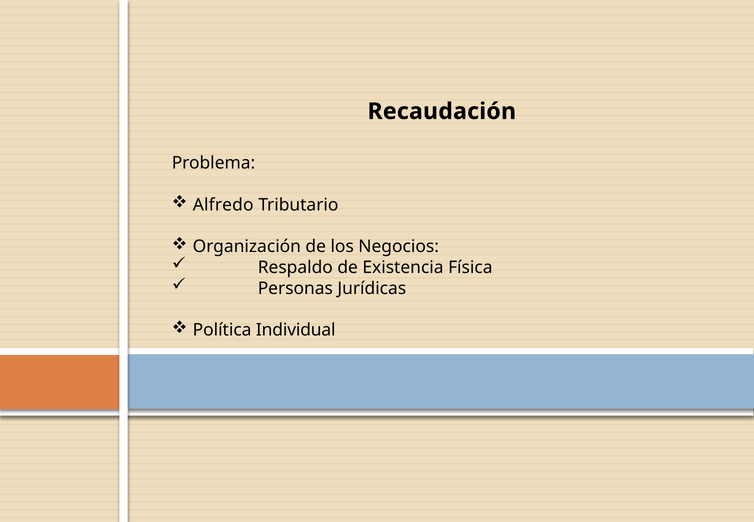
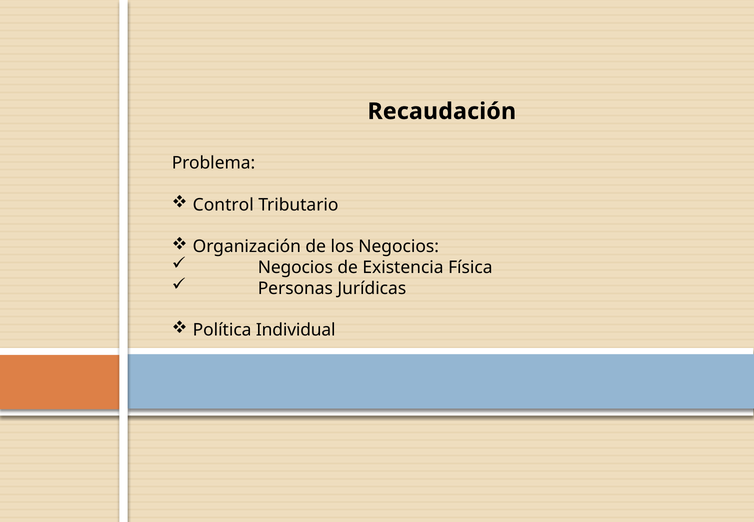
Alfredo: Alfredo -> Control
Respaldo at (295, 268): Respaldo -> Negocios
